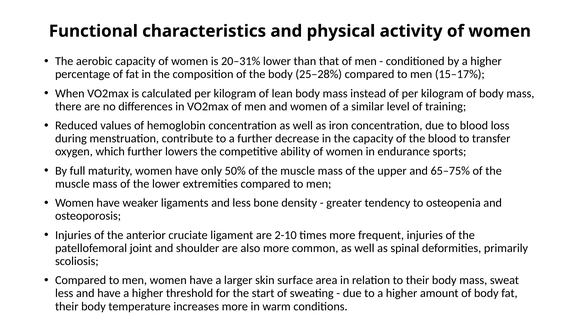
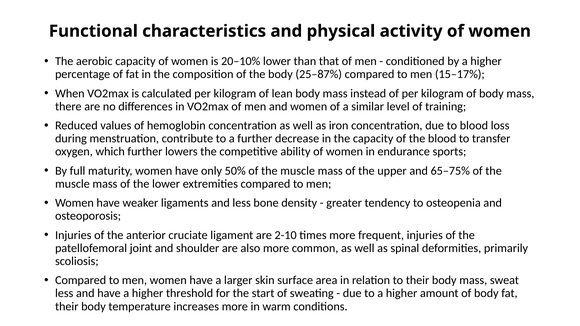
20–31%: 20–31% -> 20–10%
25–28%: 25–28% -> 25–87%
